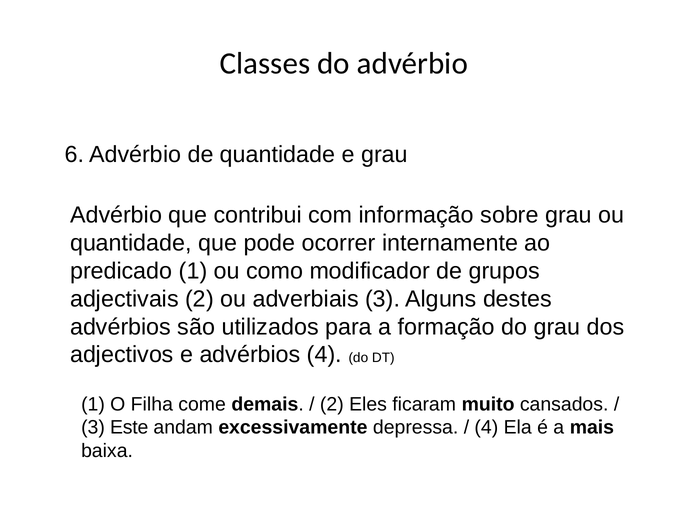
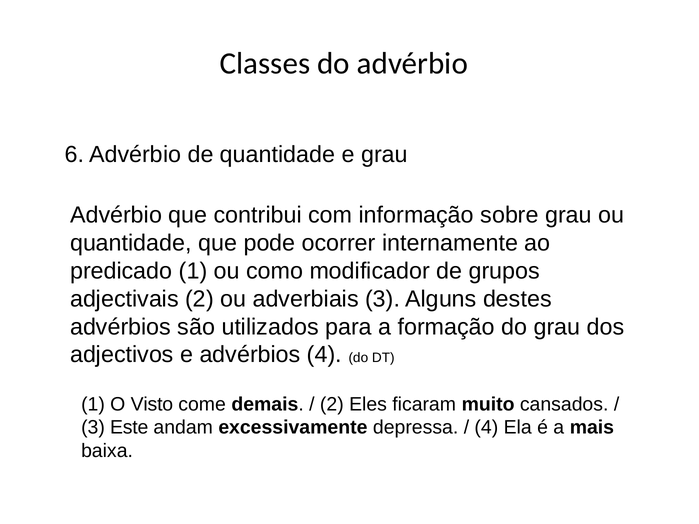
Filha: Filha -> Visto
